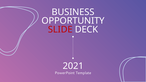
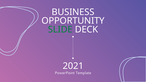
SLIDE colour: red -> green
